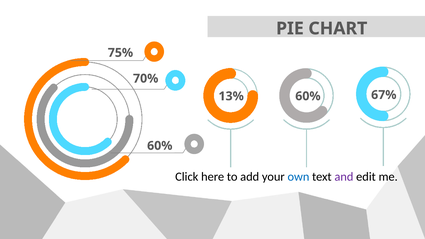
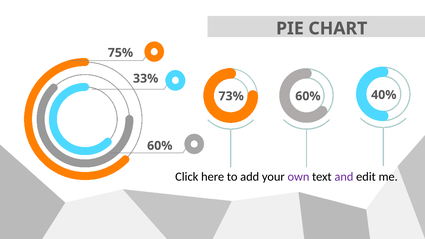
70%: 70% -> 33%
13%: 13% -> 73%
67%: 67% -> 40%
own colour: blue -> purple
